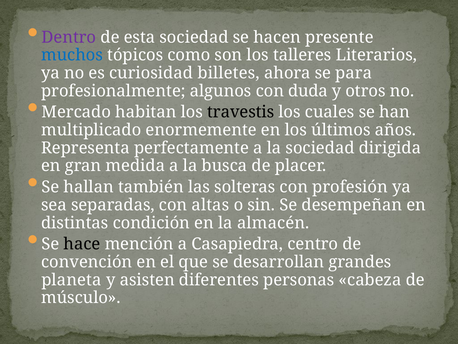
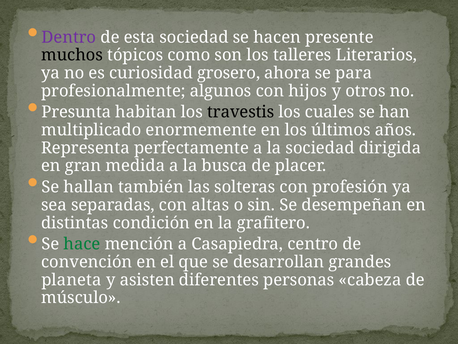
muchos colour: blue -> black
billetes: billetes -> grosero
duda: duda -> hijos
Mercado: Mercado -> Presunta
almacén: almacén -> grafitero
hace colour: black -> green
